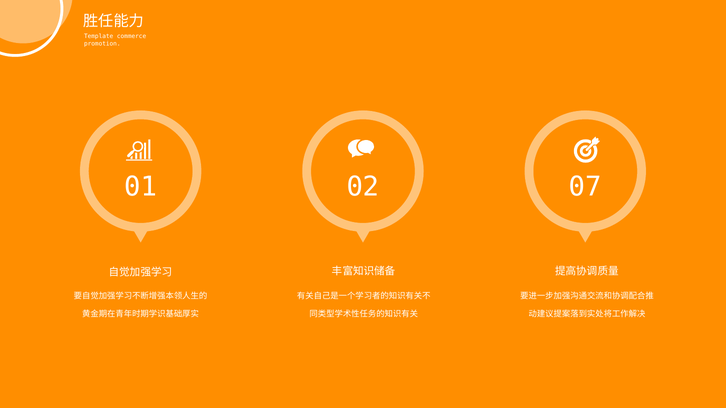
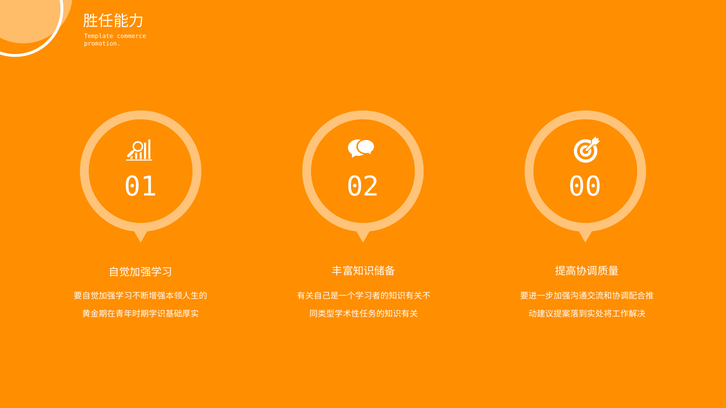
07: 07 -> 00
